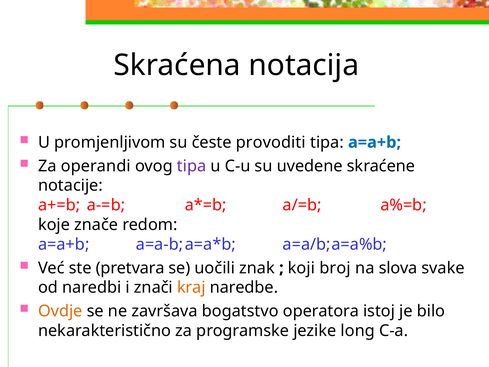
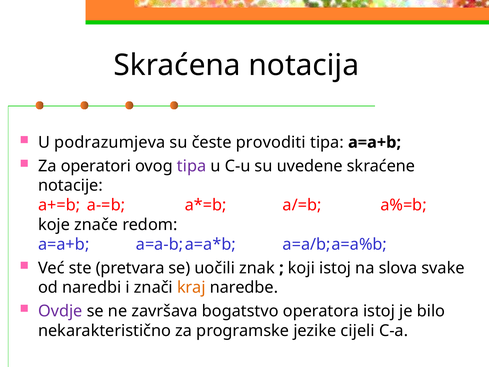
promjenljivom: promjenljivom -> podrazumjeva
a=a+b at (375, 142) colour: blue -> black
operandi: operandi -> operatori
koji broj: broj -> istoj
Ovdje colour: orange -> purple
long: long -> cijeli
